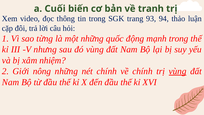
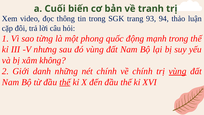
một những: những -> phong
nhiệm: nhiệm -> không
nông: nông -> danh
thế at (65, 82) underline: none -> present
